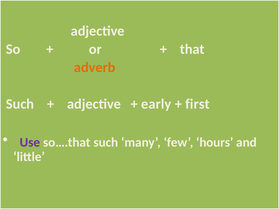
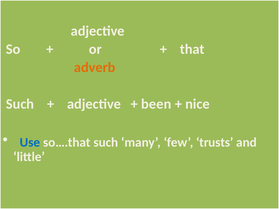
early: early -> been
first: first -> nice
Use colour: purple -> blue
hours: hours -> trusts
